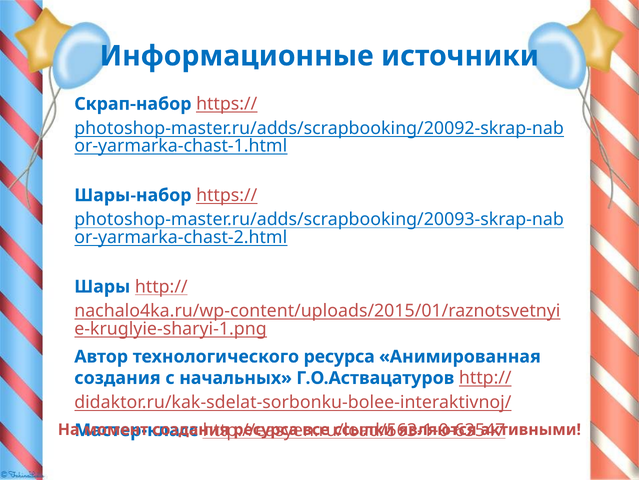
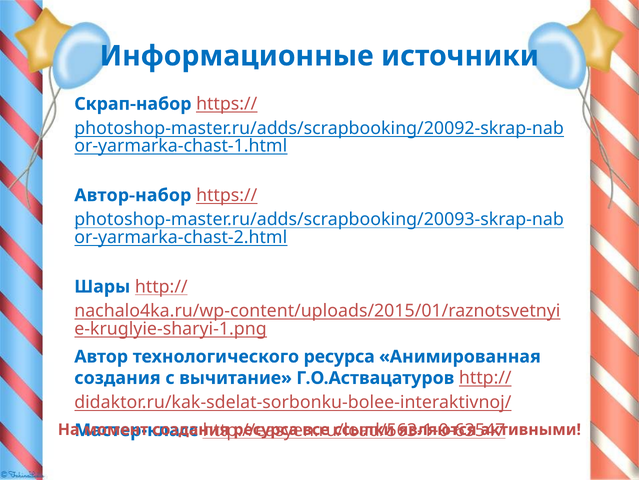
Шары-набор: Шары-набор -> Автор-набор
начальных: начальных -> вычитание
